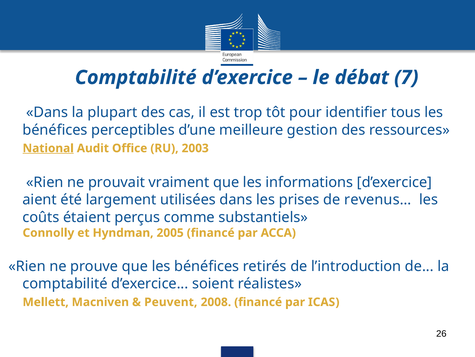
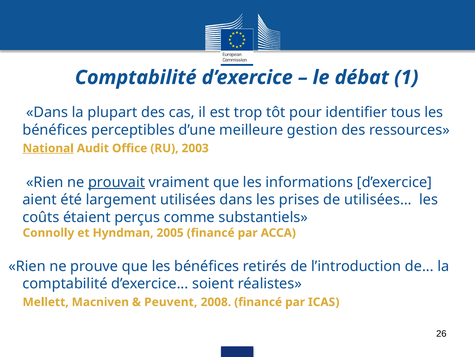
7: 7 -> 1
prouvait underline: none -> present
revenus…: revenus… -> utilisées…
